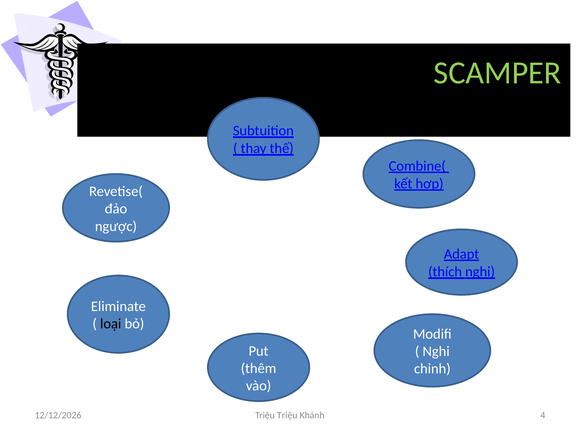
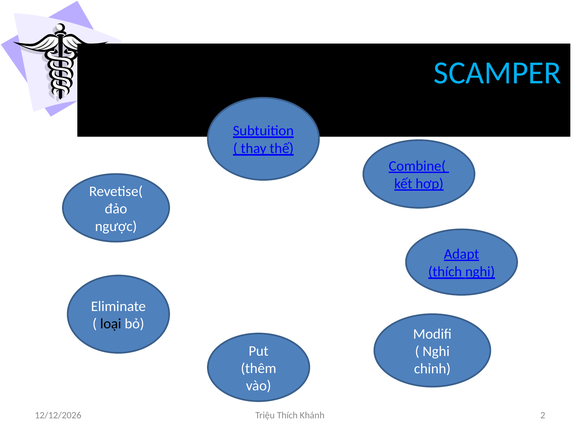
SCAMPER colour: light green -> light blue
Triệu Triệu: Triệu -> Thích
4: 4 -> 2
